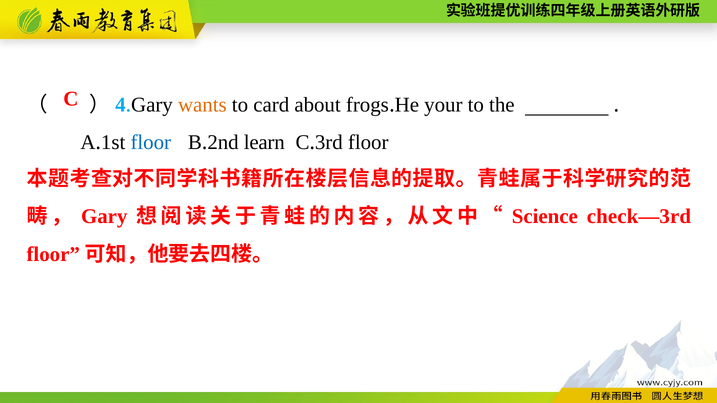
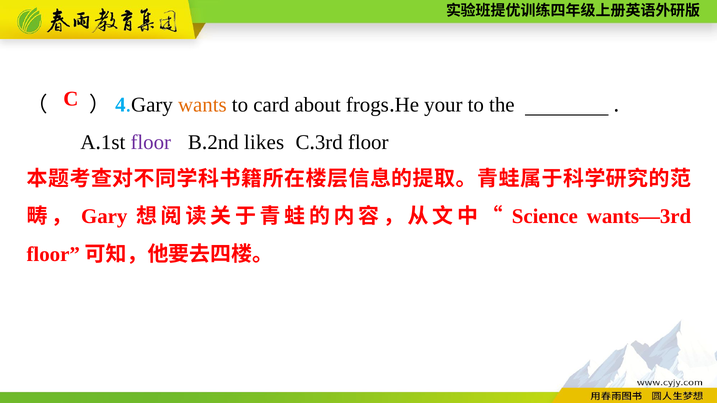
floor at (151, 143) colour: blue -> purple
learn: learn -> likes
check—3rd: check—3rd -> wants—3rd
